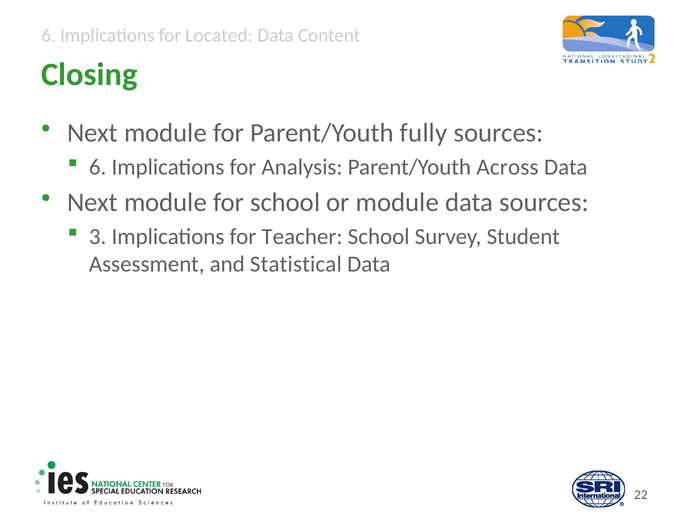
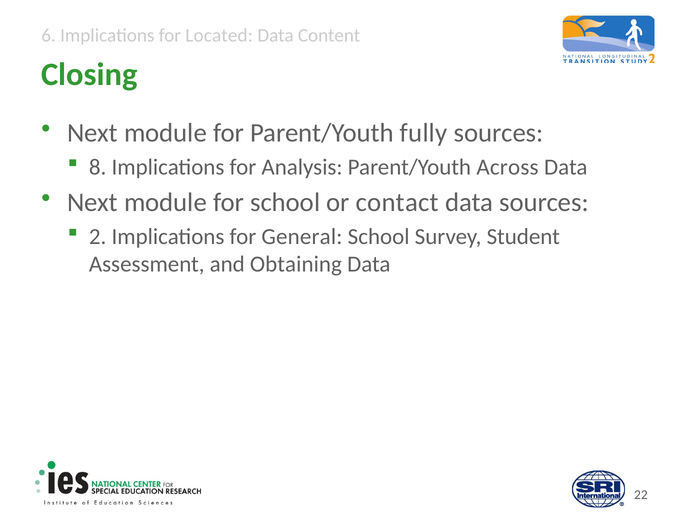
6 at (98, 167): 6 -> 8
or module: module -> contact
3: 3 -> 2
Teacher: Teacher -> General
Statistical: Statistical -> Obtaining
